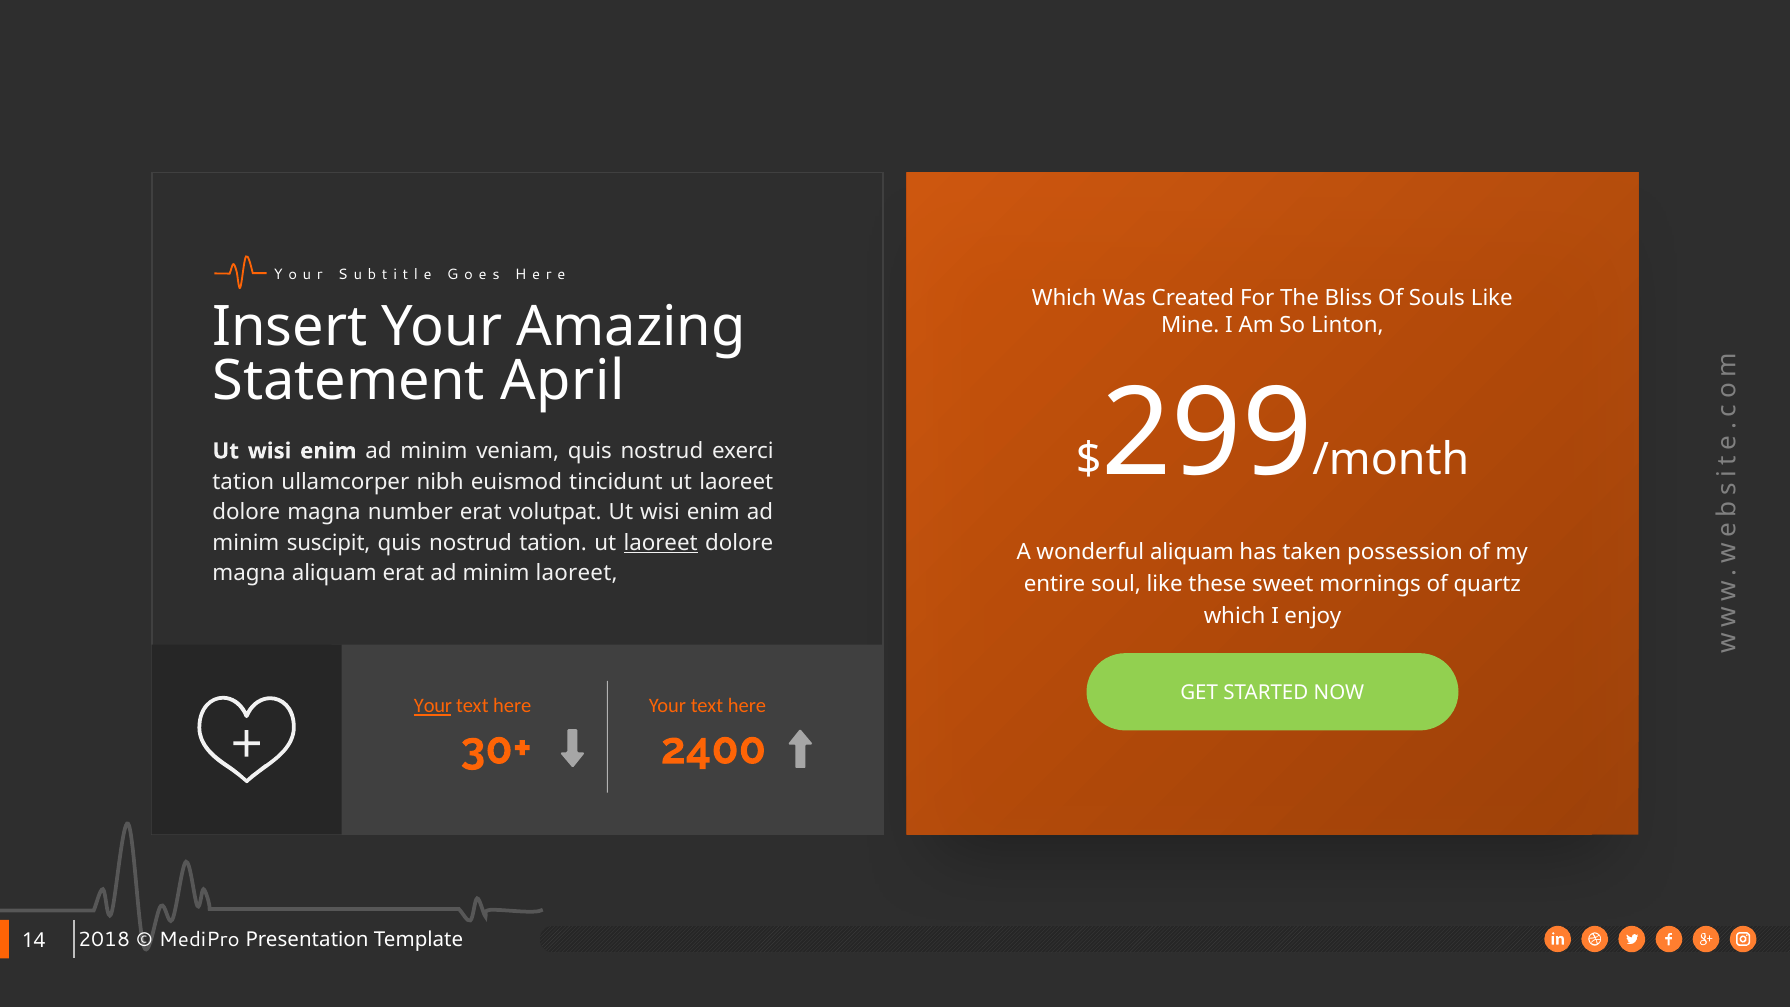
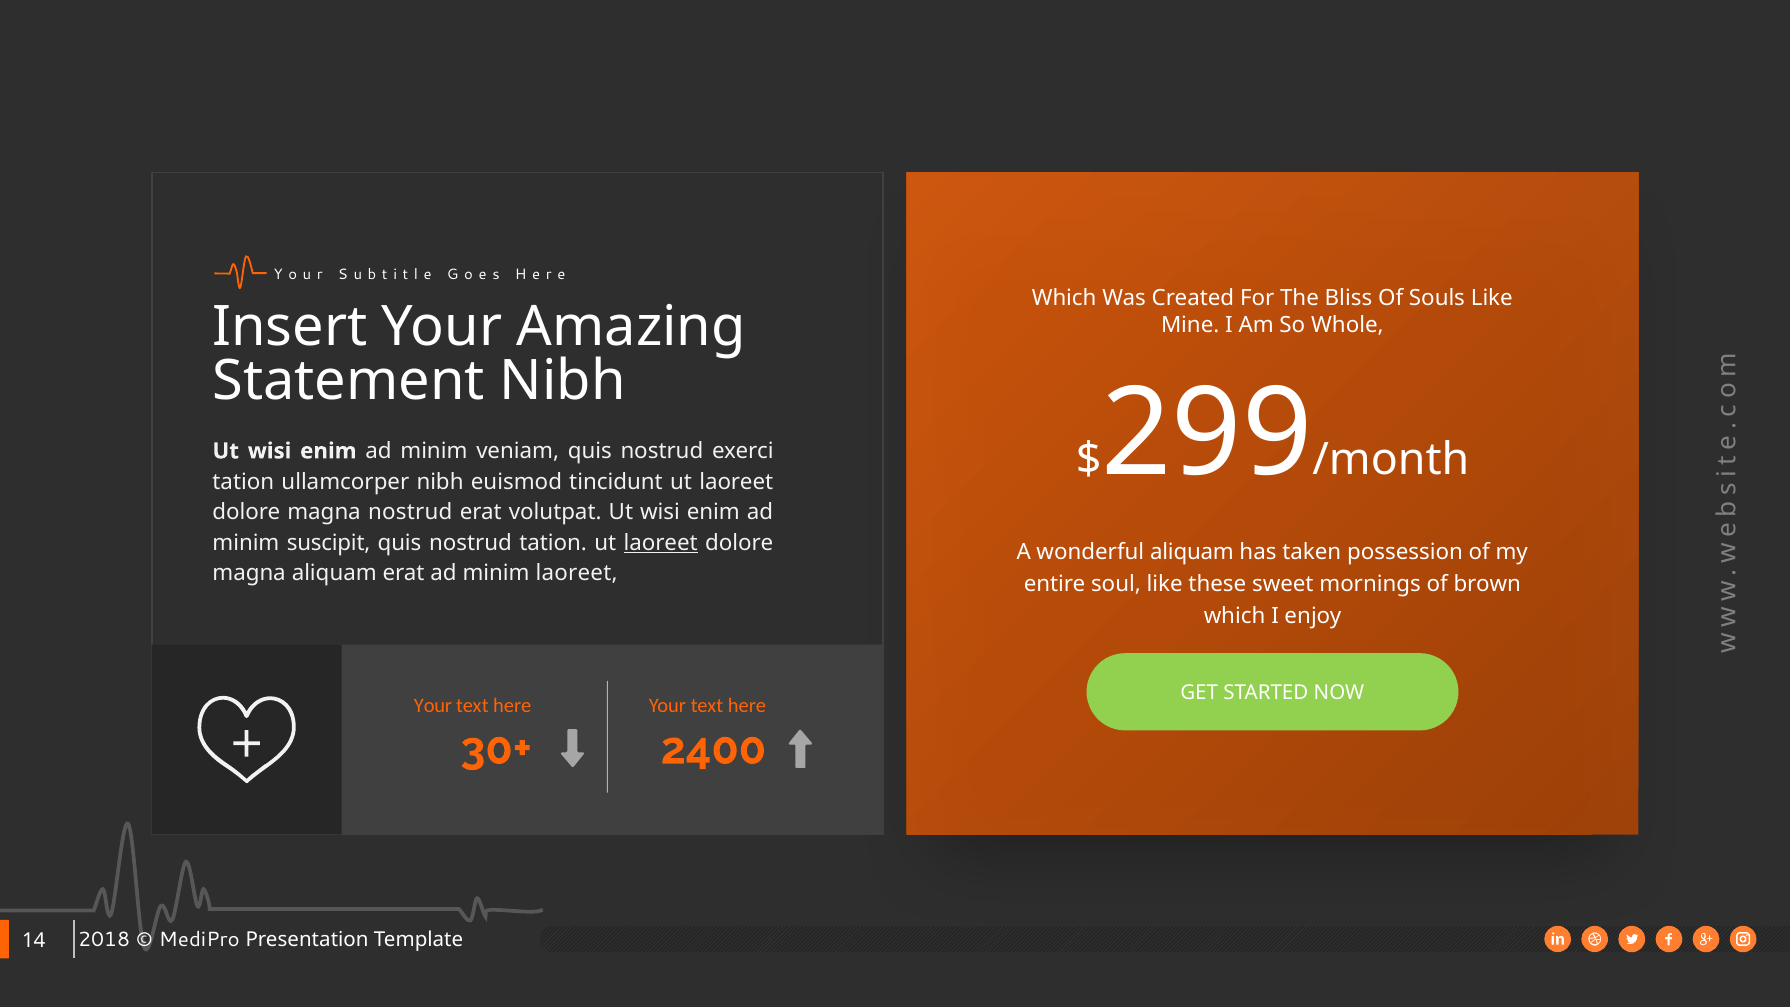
Linton: Linton -> Whole
Statement April: April -> Nibh
magna number: number -> nostrud
quartz: quartz -> brown
Your at (433, 706) underline: present -> none
